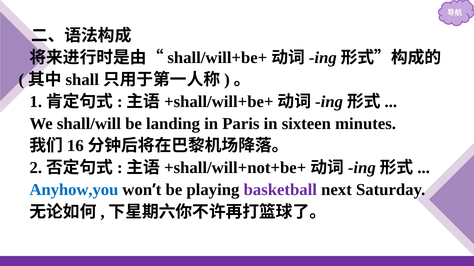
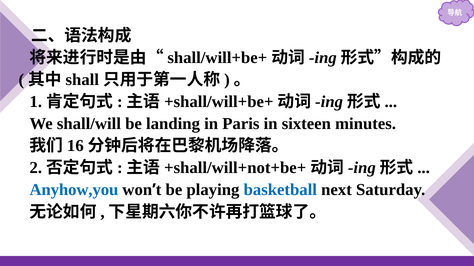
basketball colour: purple -> blue
